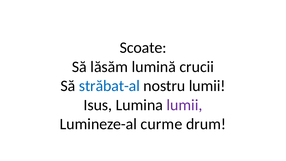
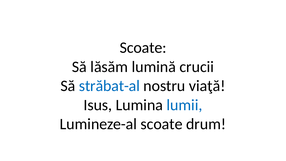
nostru lumii: lumii -> viaţă
lumii at (184, 105) colour: purple -> blue
Lumineze-al curme: curme -> scoate
